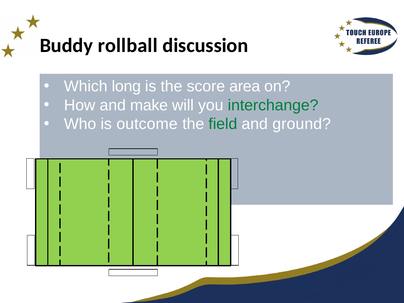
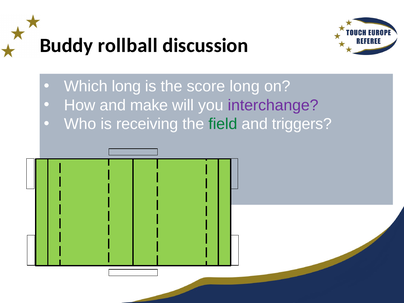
score area: area -> long
interchange colour: green -> purple
outcome: outcome -> receiving
ground: ground -> triggers
